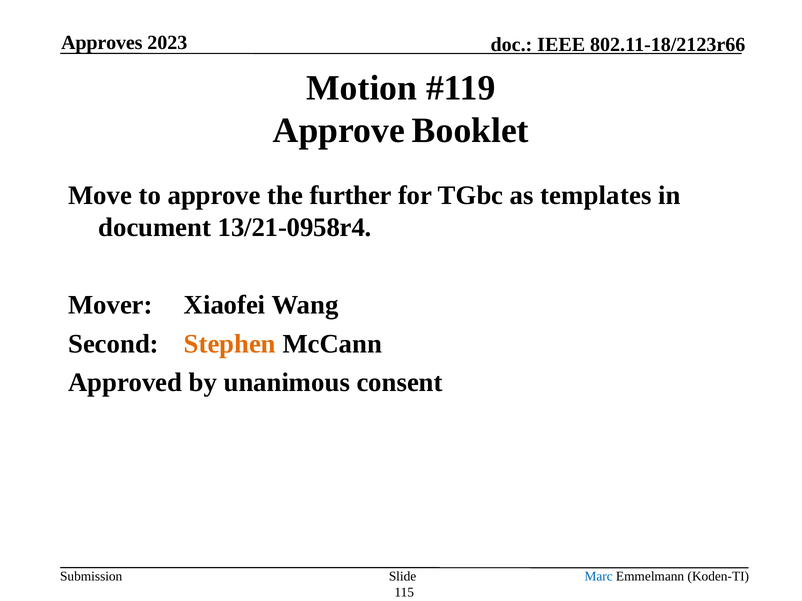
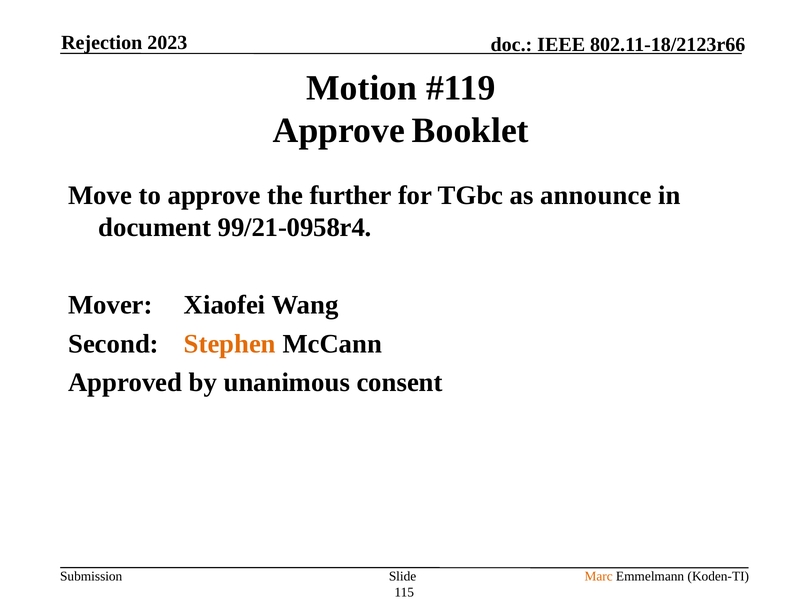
Approves: Approves -> Rejection
templates: templates -> announce
13/21-0958r4: 13/21-0958r4 -> 99/21-0958r4
Marc colour: blue -> orange
